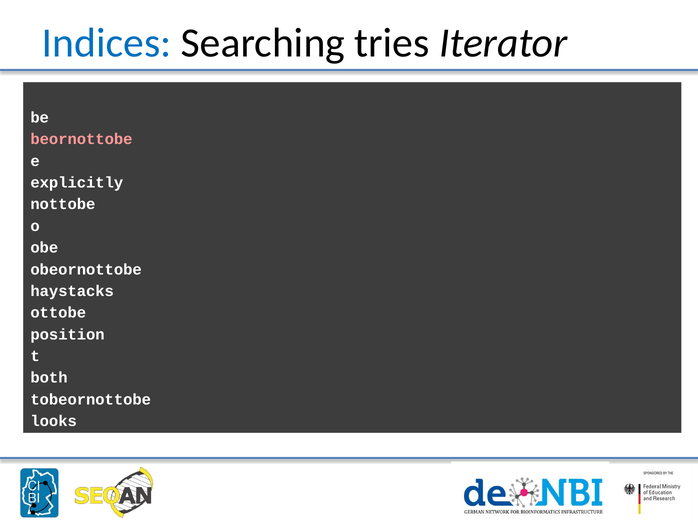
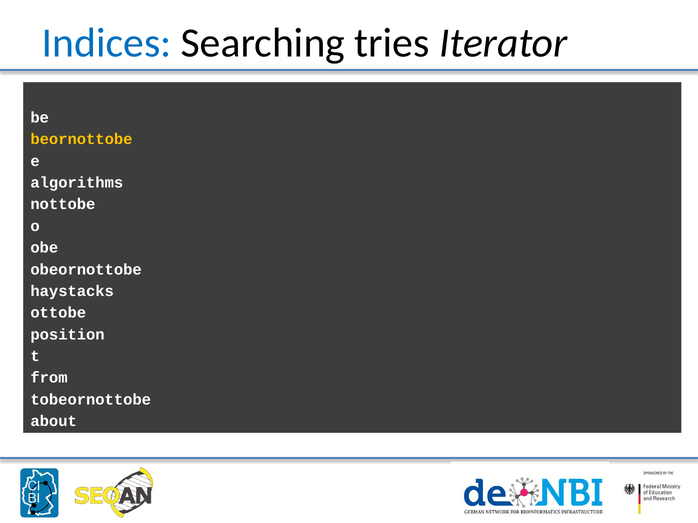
beornottobe colour: pink -> yellow
explicitly: explicitly -> algorithms
both: both -> from
looks: looks -> about
